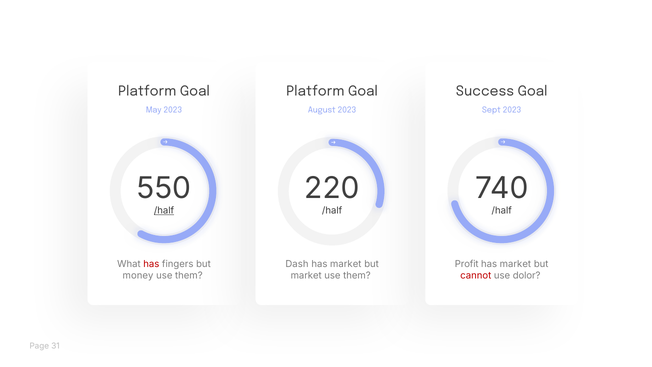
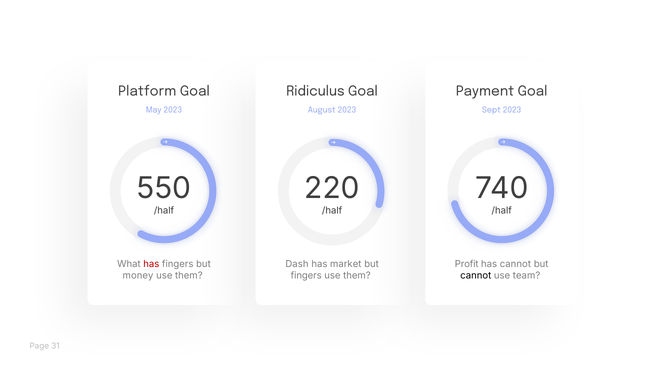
Platform at (315, 91): Platform -> Ridiculus
Success: Success -> Payment
/half at (164, 211) underline: present -> none
market at (515, 264): market -> cannot
market at (306, 275): market -> fingers
cannot at (476, 275) colour: red -> black
dolor: dolor -> team
